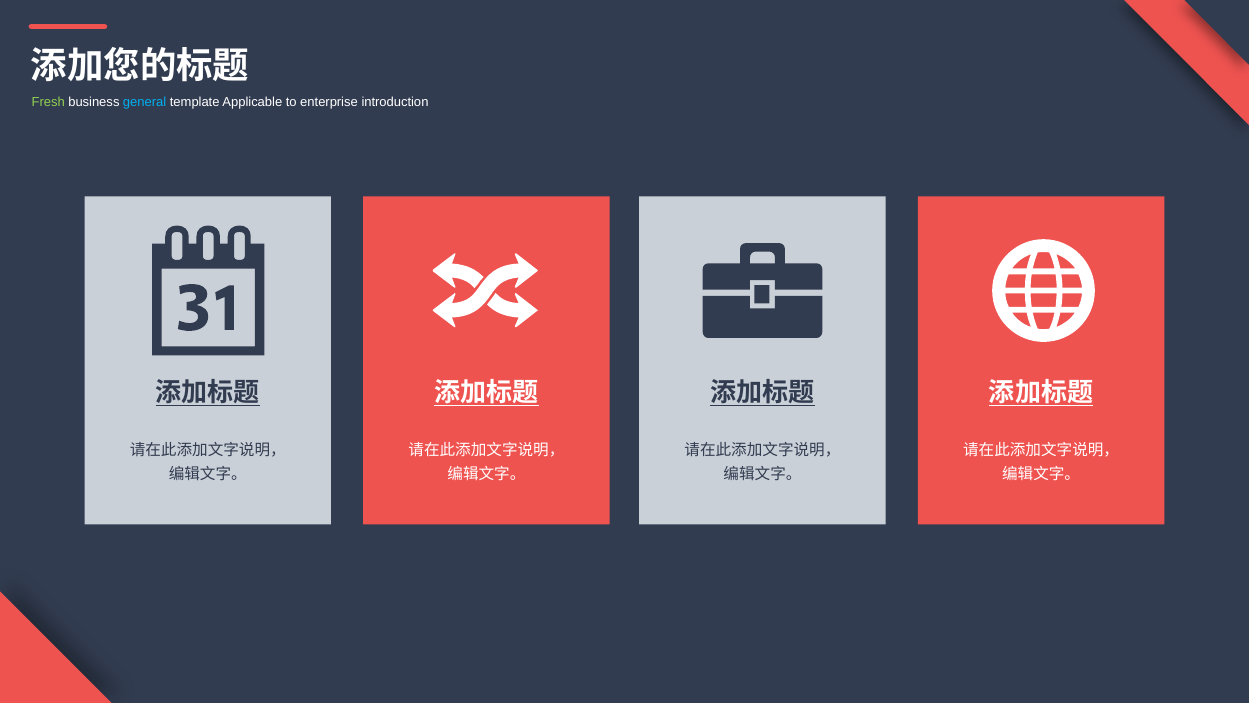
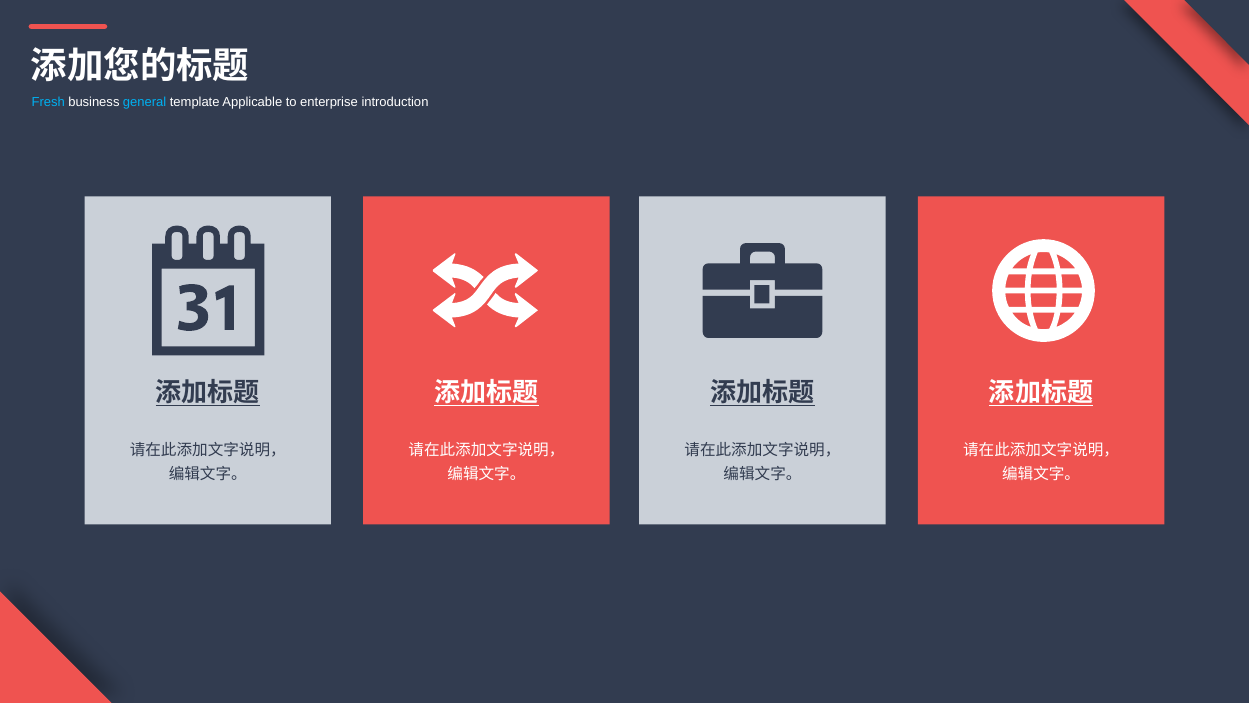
Fresh colour: light green -> light blue
